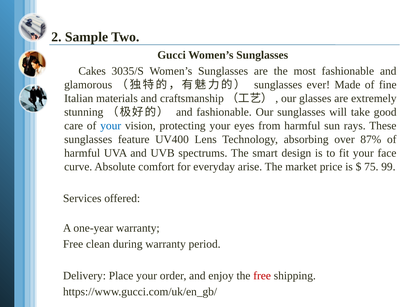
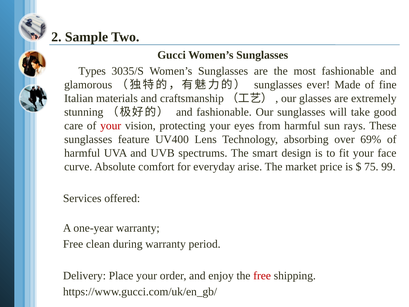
Cakes: Cakes -> Types
your at (111, 126) colour: blue -> red
87%: 87% -> 69%
